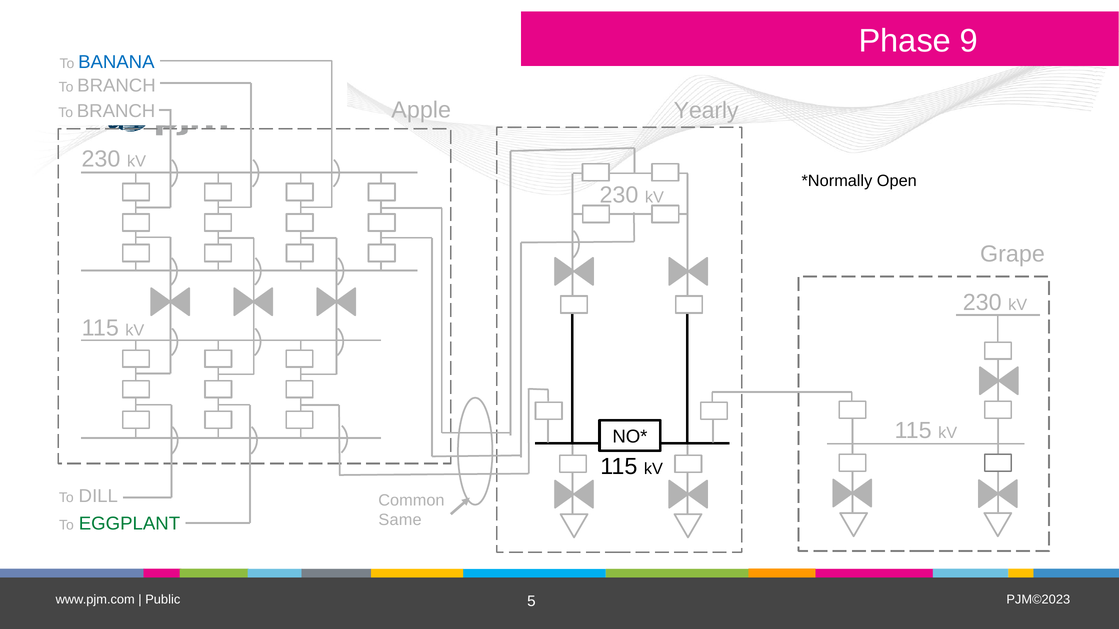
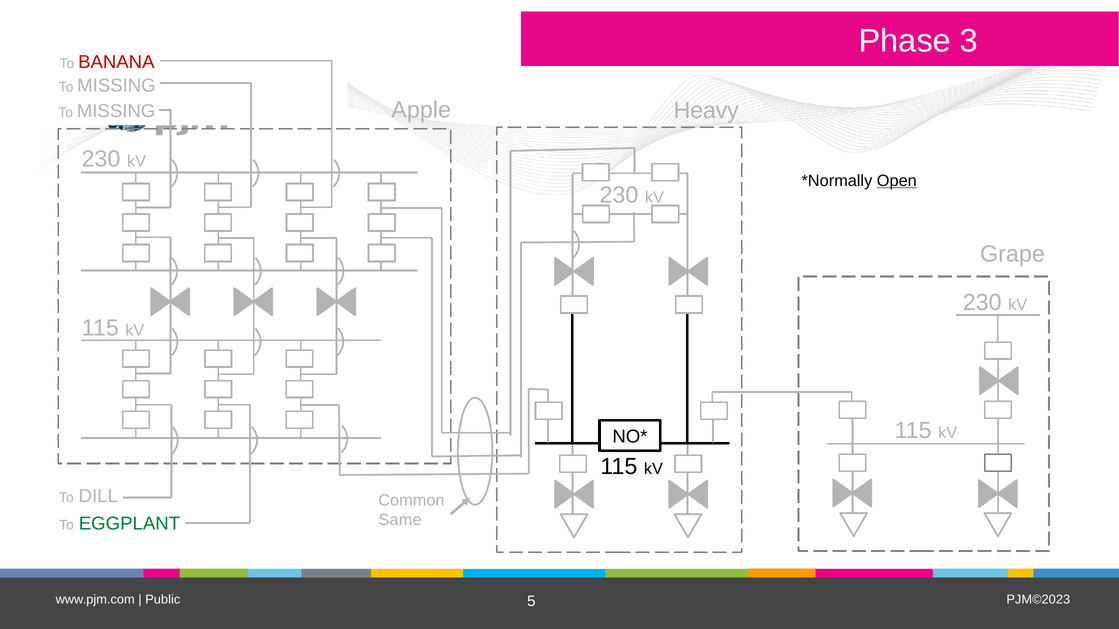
9: 9 -> 3
BANANA colour: blue -> red
BRANCH at (116, 86): BRANCH -> MISSING
Yearly: Yearly -> Heavy
BRANCH at (116, 111): BRANCH -> MISSING
Open underline: none -> present
